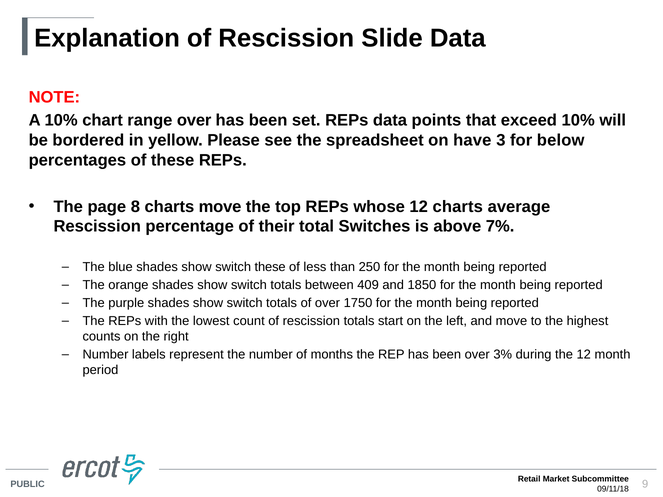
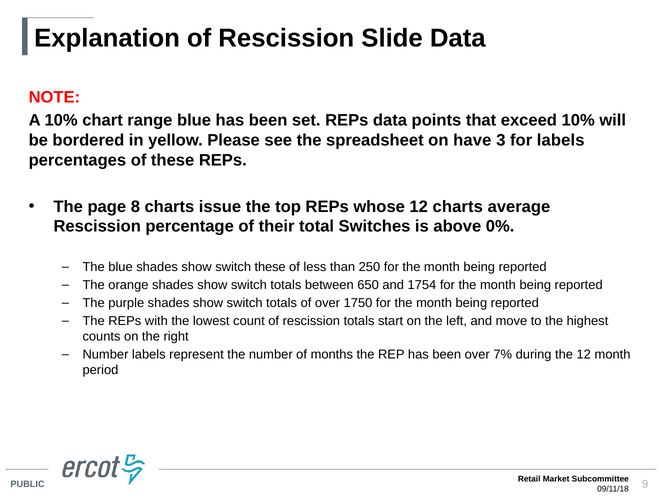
range over: over -> blue
for below: below -> labels
charts move: move -> issue
7%: 7% -> 0%
409: 409 -> 650
1850: 1850 -> 1754
3%: 3% -> 7%
